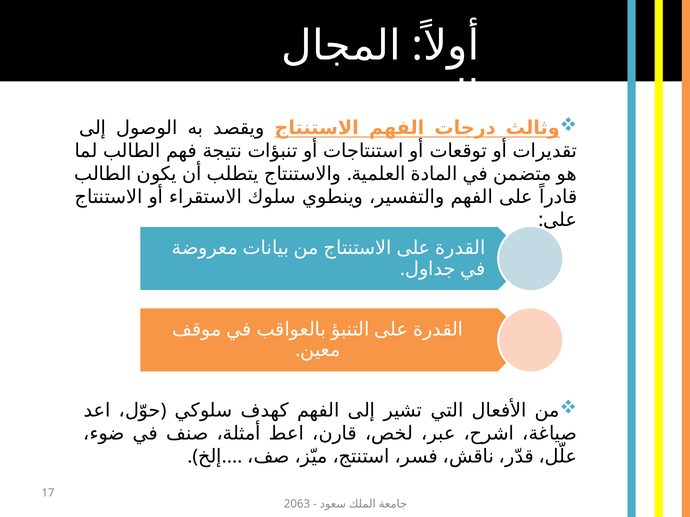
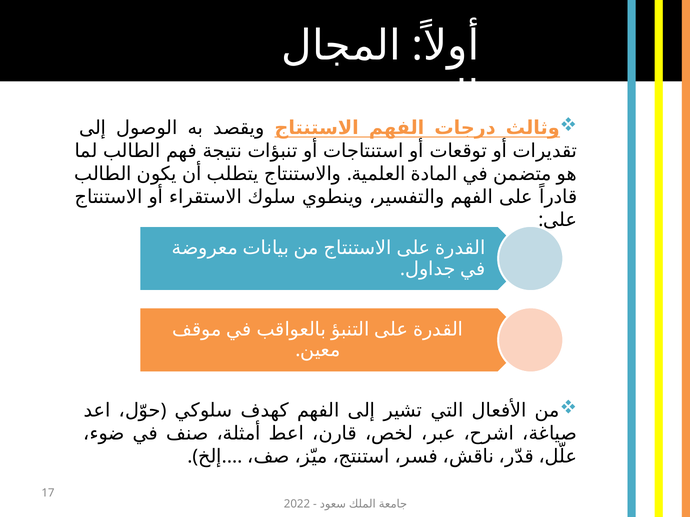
2063: 2063 -> 2022
